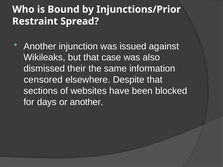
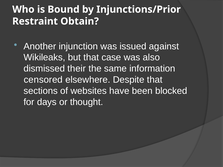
Spread: Spread -> Obtain
or another: another -> thought
